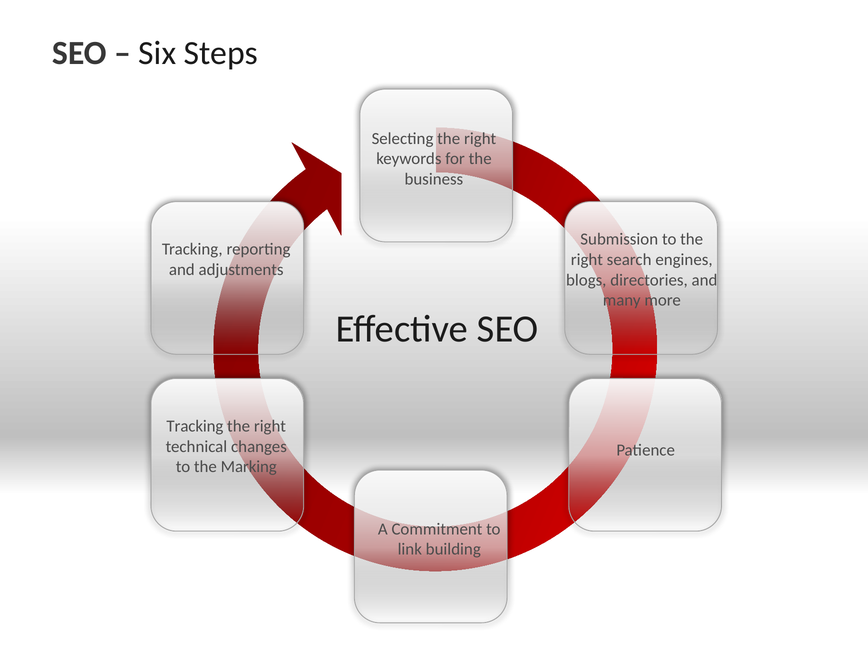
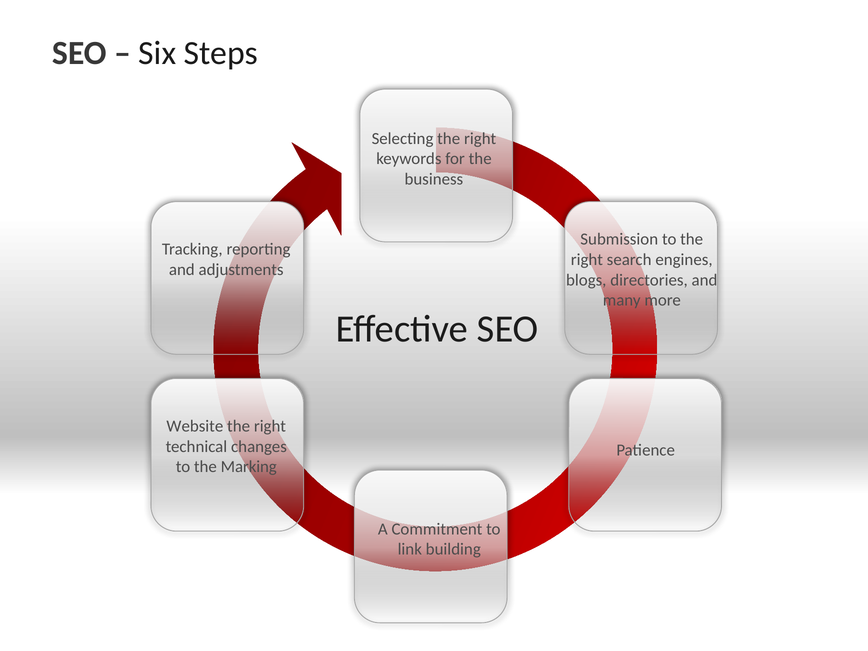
Tracking at (195, 426): Tracking -> Website
